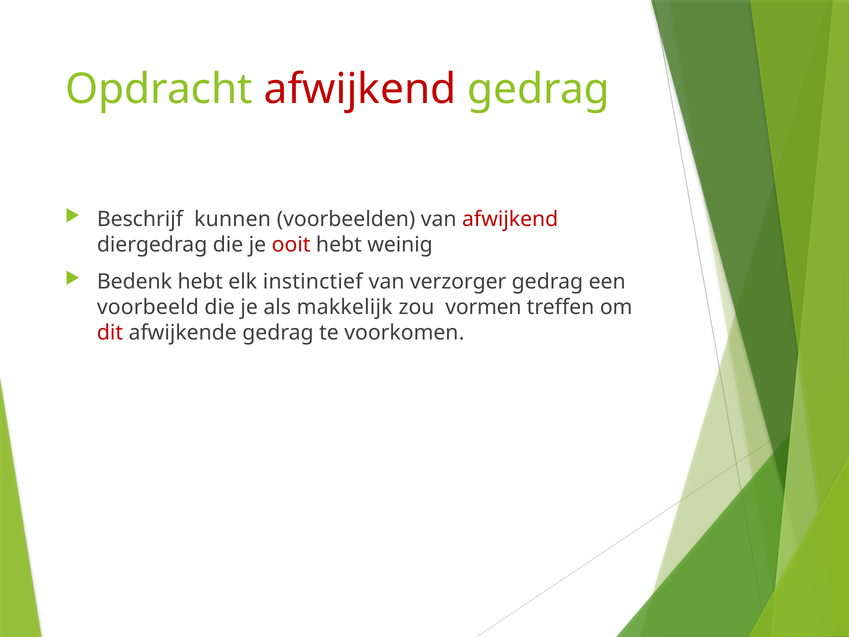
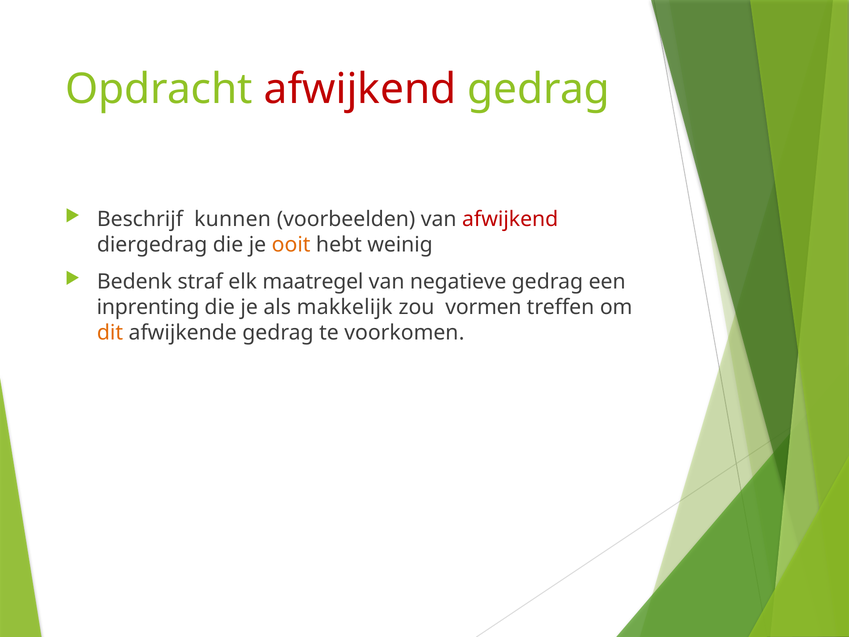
ooit colour: red -> orange
Bedenk hebt: hebt -> straf
instinctief: instinctief -> maatregel
verzorger: verzorger -> negatieve
voorbeeld: voorbeeld -> inprenting
dit colour: red -> orange
